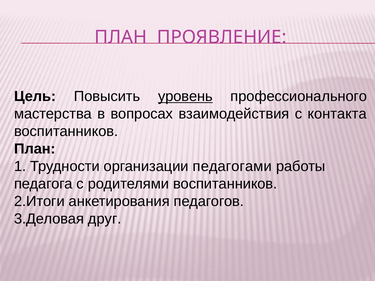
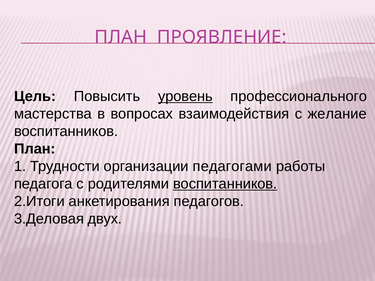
контакта: контакта -> желание
воспитанников at (225, 184) underline: none -> present
друг: друг -> двух
